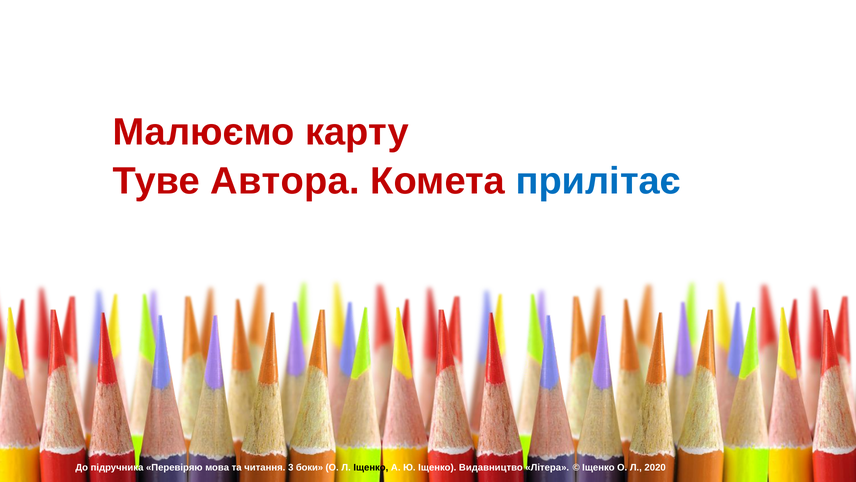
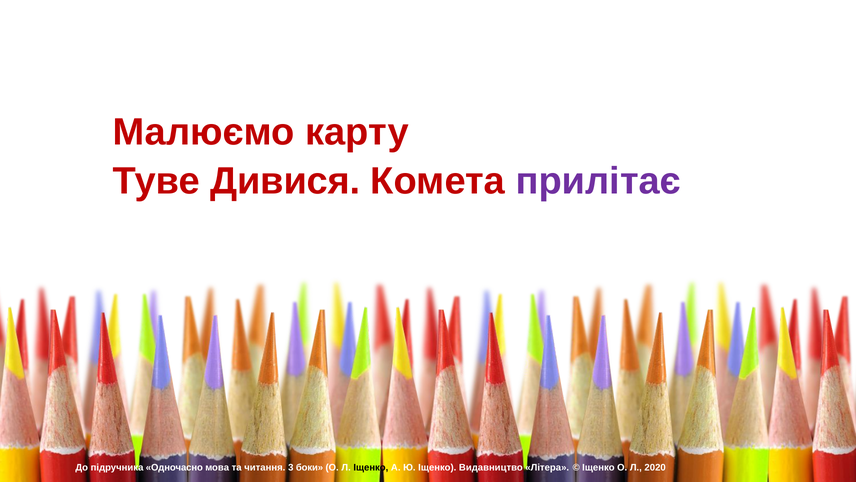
Автора: Автора -> Дивися
прилітає colour: blue -> purple
Перевіряю: Перевіряю -> Одночасно
